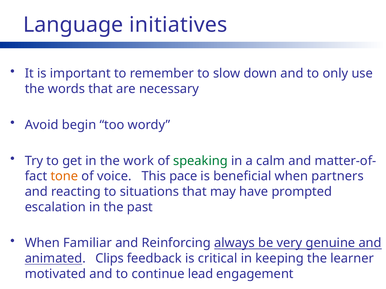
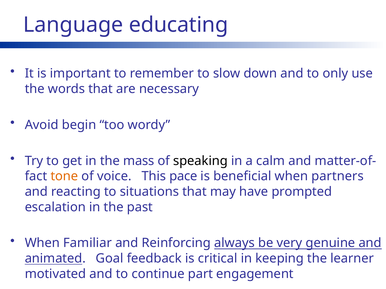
initiatives: initiatives -> educating
work: work -> mass
speaking colour: green -> black
Clips: Clips -> Goal
lead: lead -> part
